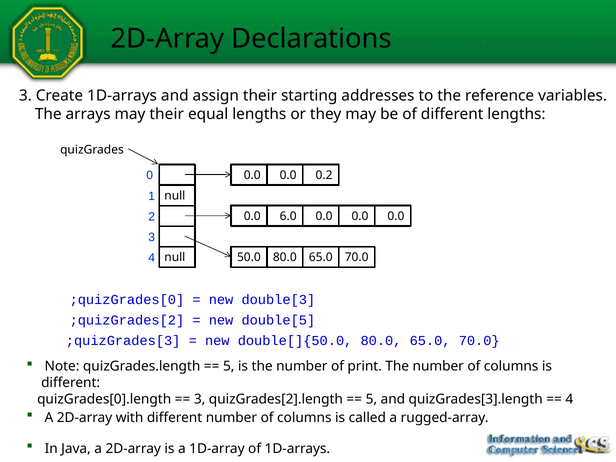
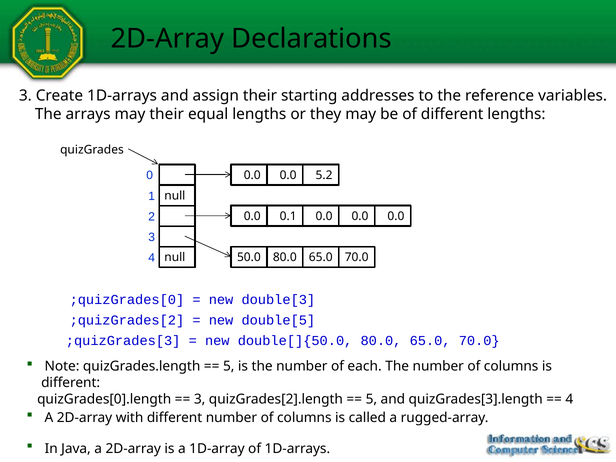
0.2: 0.2 -> 5.2
6.0: 6.0 -> 0.1
print: print -> each
